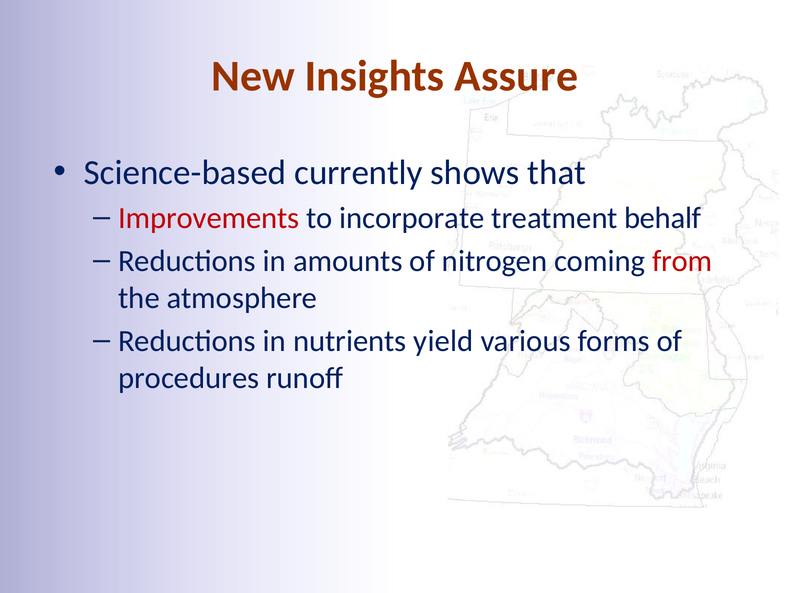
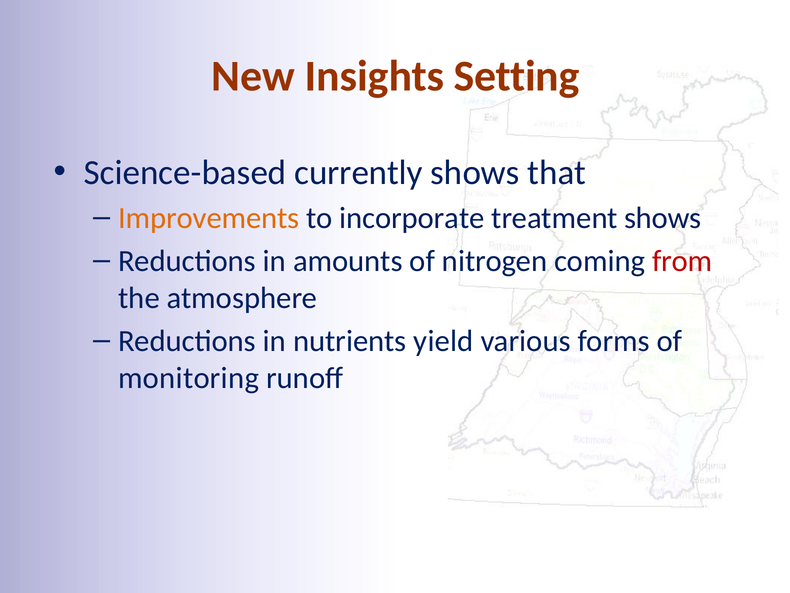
Assure: Assure -> Setting
Improvements colour: red -> orange
treatment behalf: behalf -> shows
procedures: procedures -> monitoring
